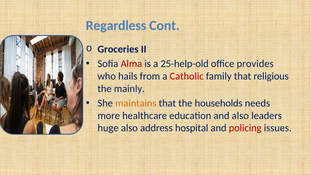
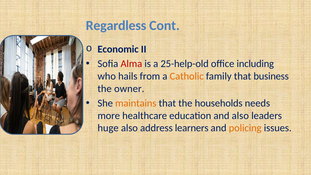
Groceries: Groceries -> Economic
provides: provides -> including
Catholic colour: red -> orange
religious: religious -> business
mainly: mainly -> owner
hospital: hospital -> learners
policing colour: red -> orange
